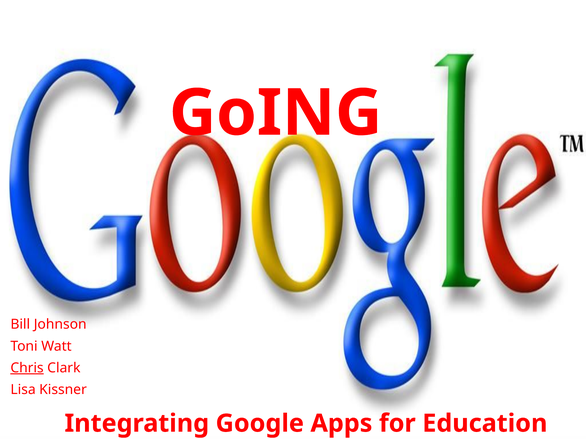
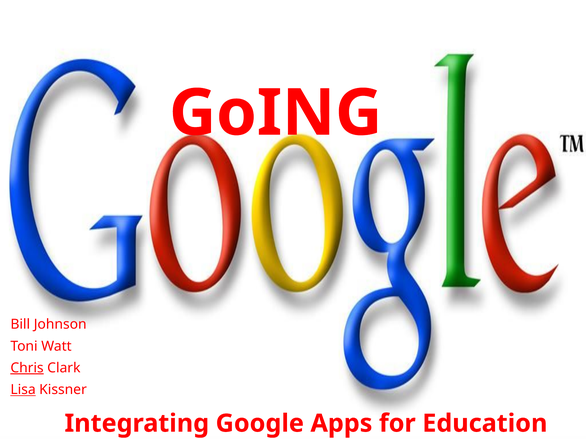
Lisa underline: none -> present
